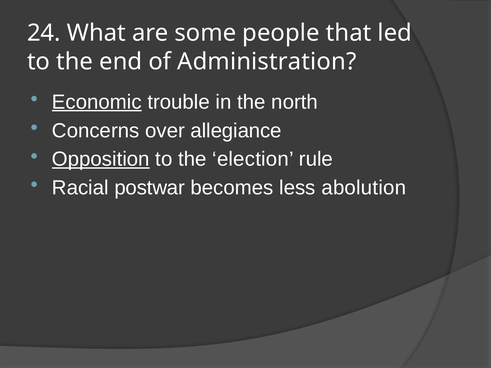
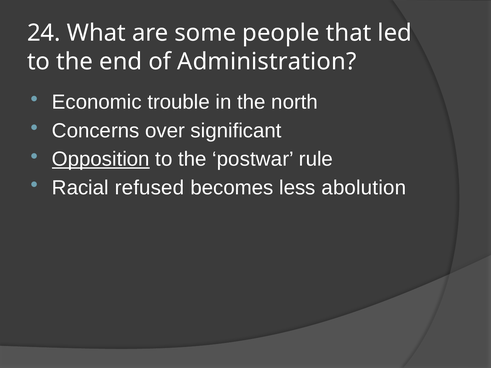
Economic underline: present -> none
allegiance: allegiance -> significant
election: election -> postwar
postwar: postwar -> refused
